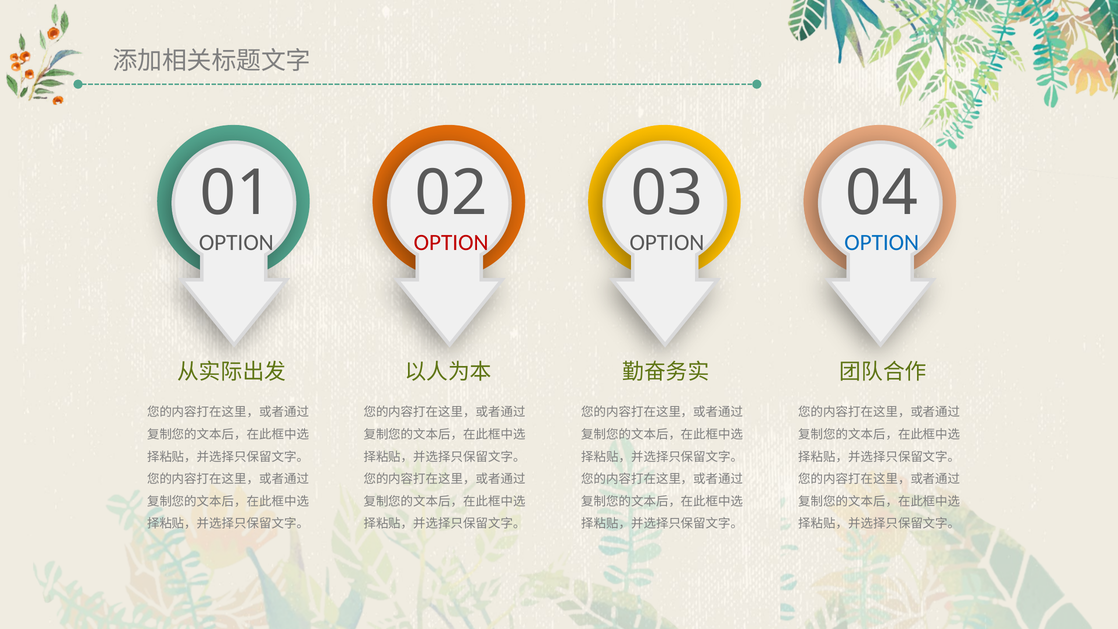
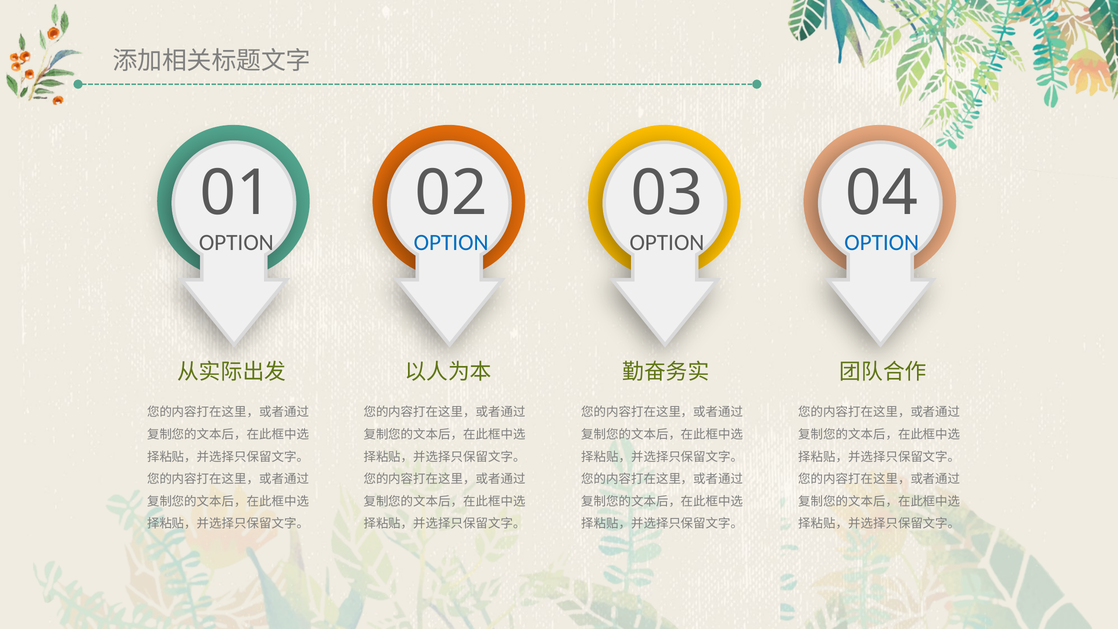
OPTION at (451, 243) colour: red -> blue
